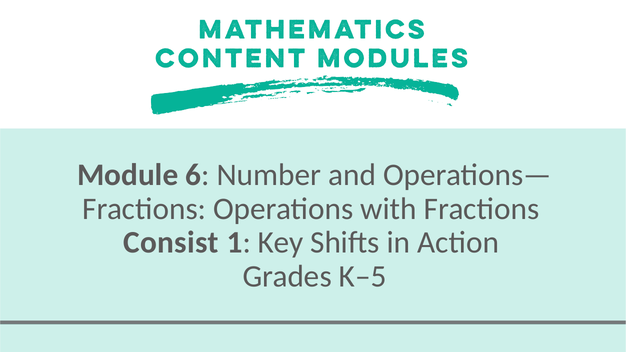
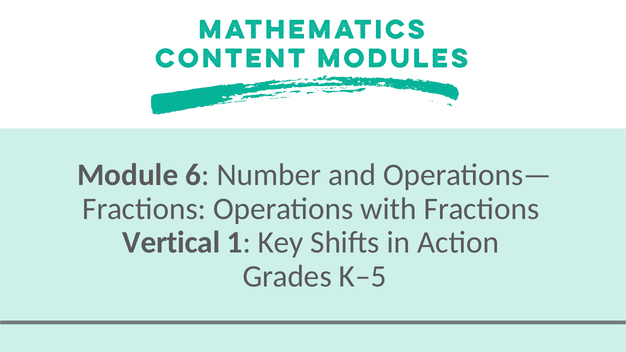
Consist: Consist -> Vertical
